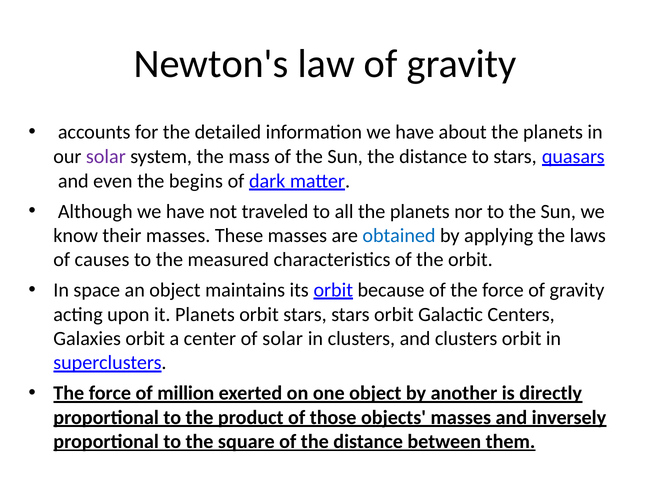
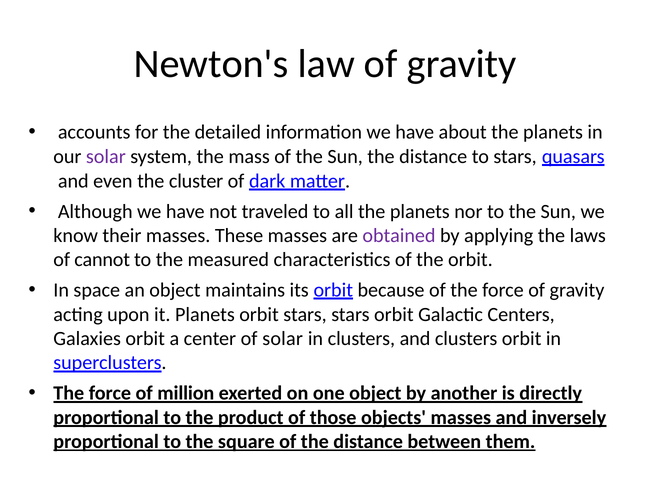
begins: begins -> cluster
obtained colour: blue -> purple
causes: causes -> cannot
